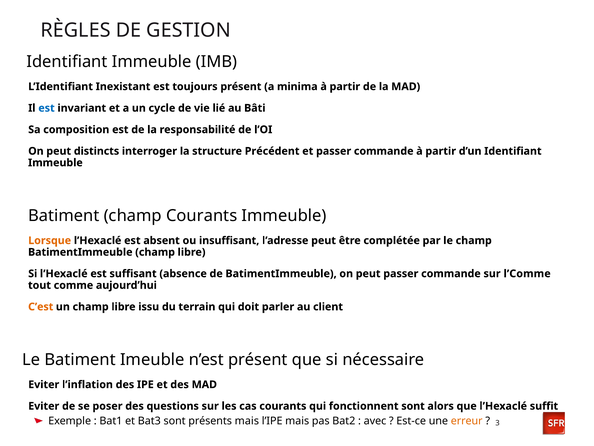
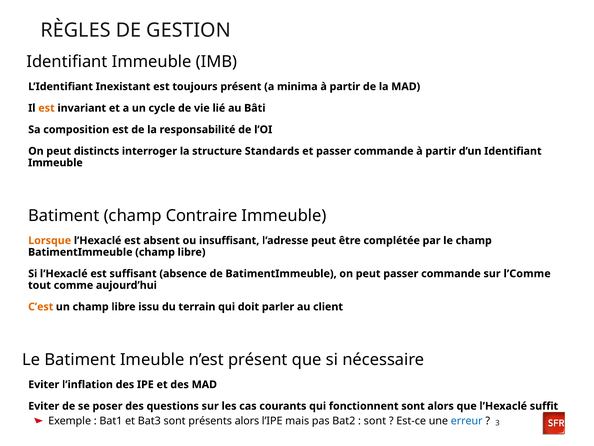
est at (46, 108) colour: blue -> orange
Précédent: Précédent -> Standards
champ Courants: Courants -> Contraire
présents mais: mais -> alors
avec at (375, 421): avec -> sont
erreur colour: orange -> blue
